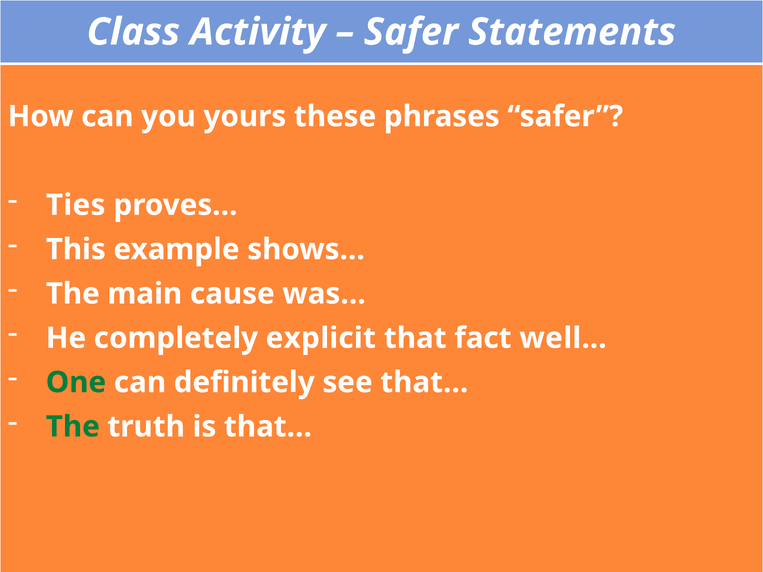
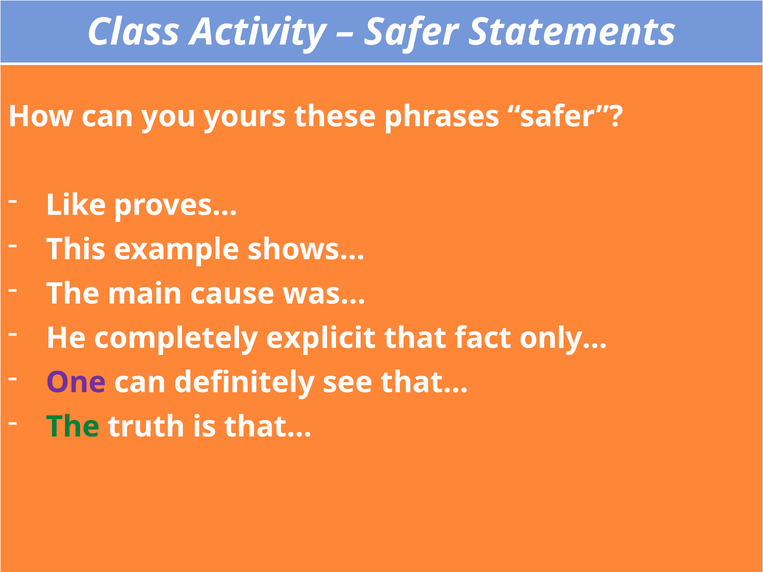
Ties: Ties -> Like
well…: well… -> only…
One colour: green -> purple
